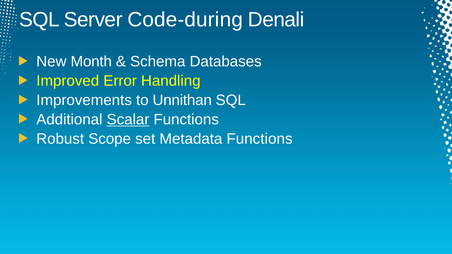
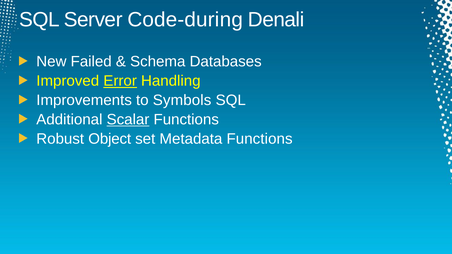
Month: Month -> Failed
Error underline: none -> present
Unnithan: Unnithan -> Symbols
Scope: Scope -> Object
